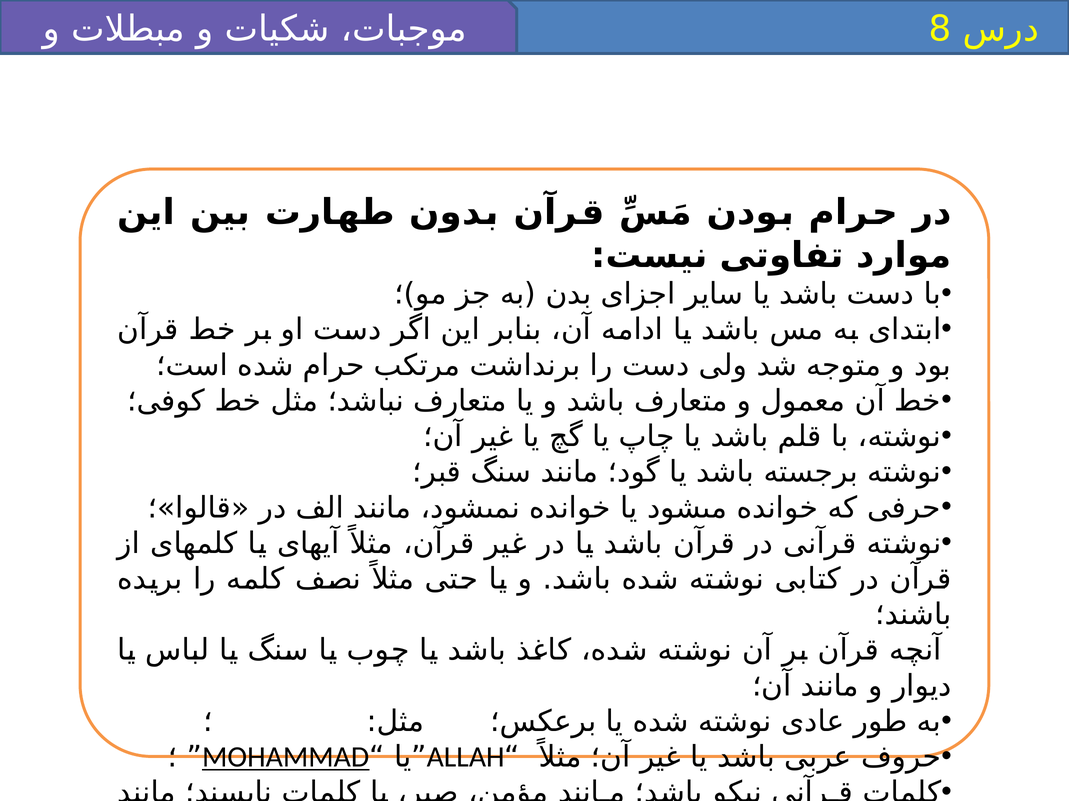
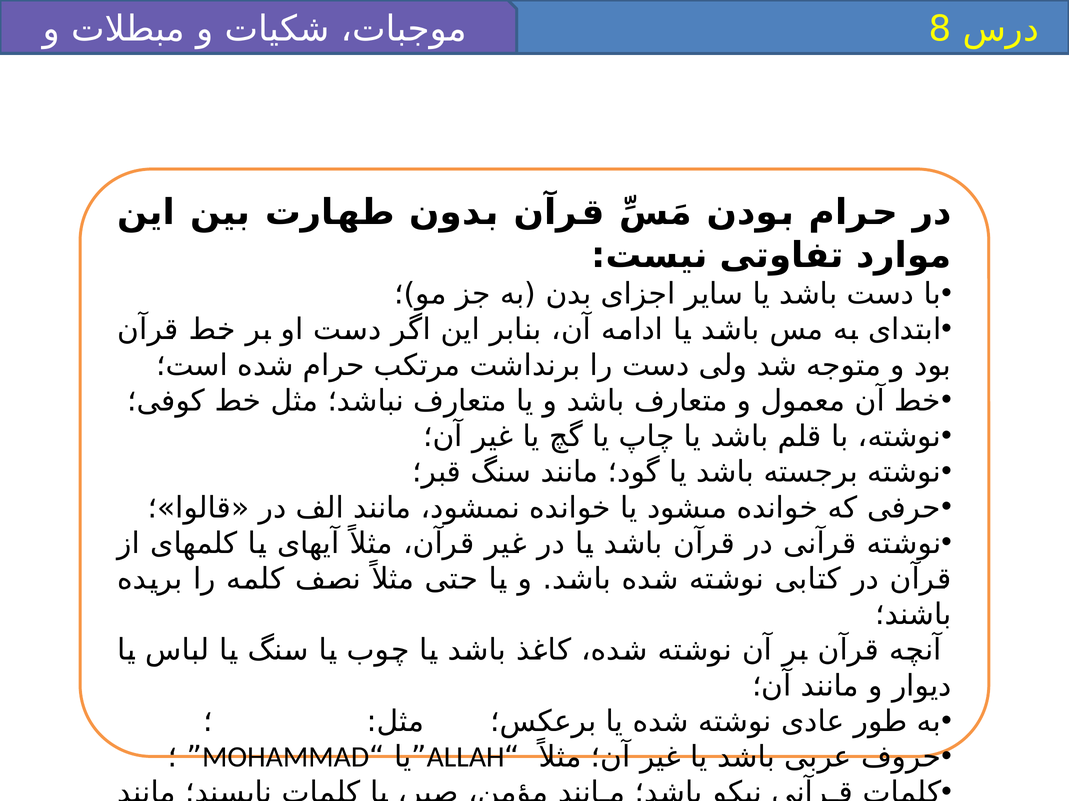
MOHAMMAD underline: present -> none
